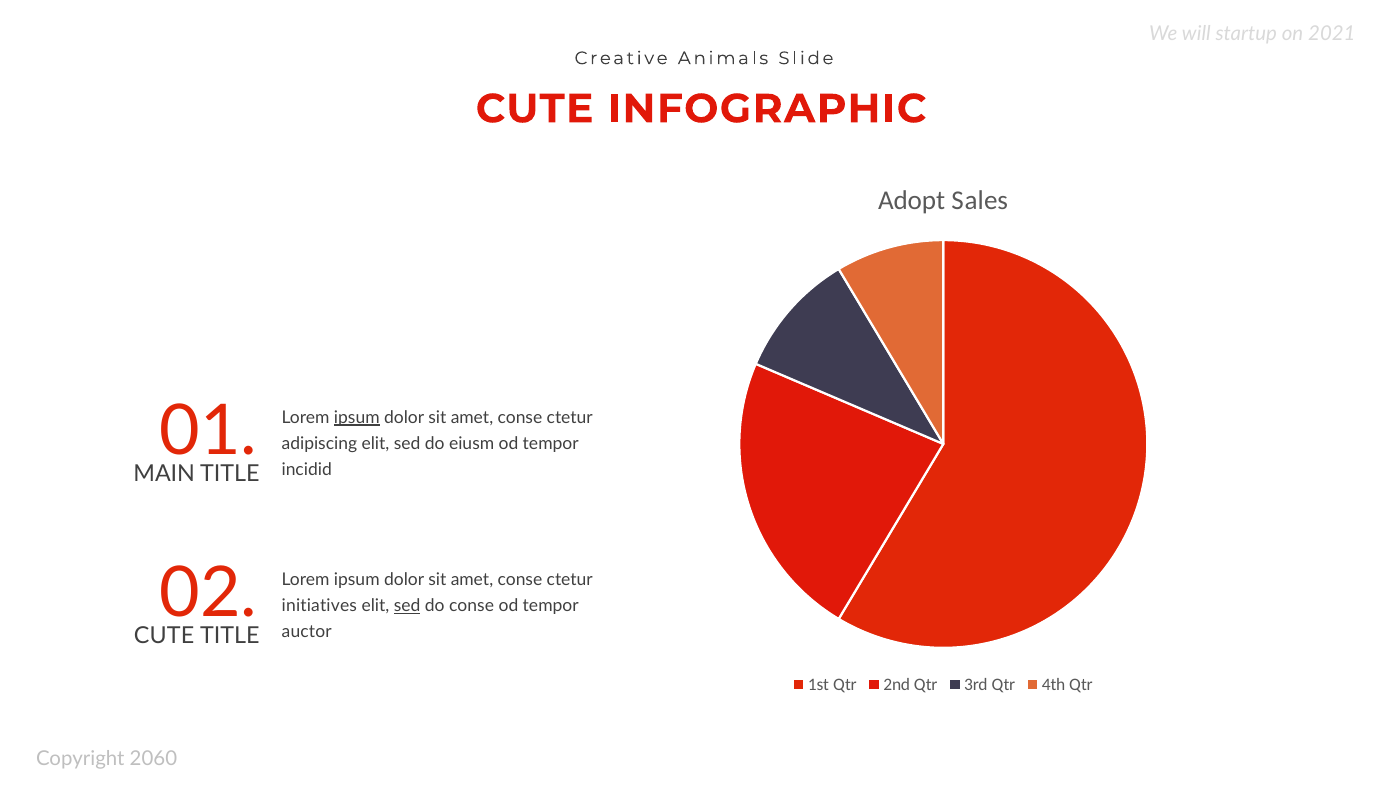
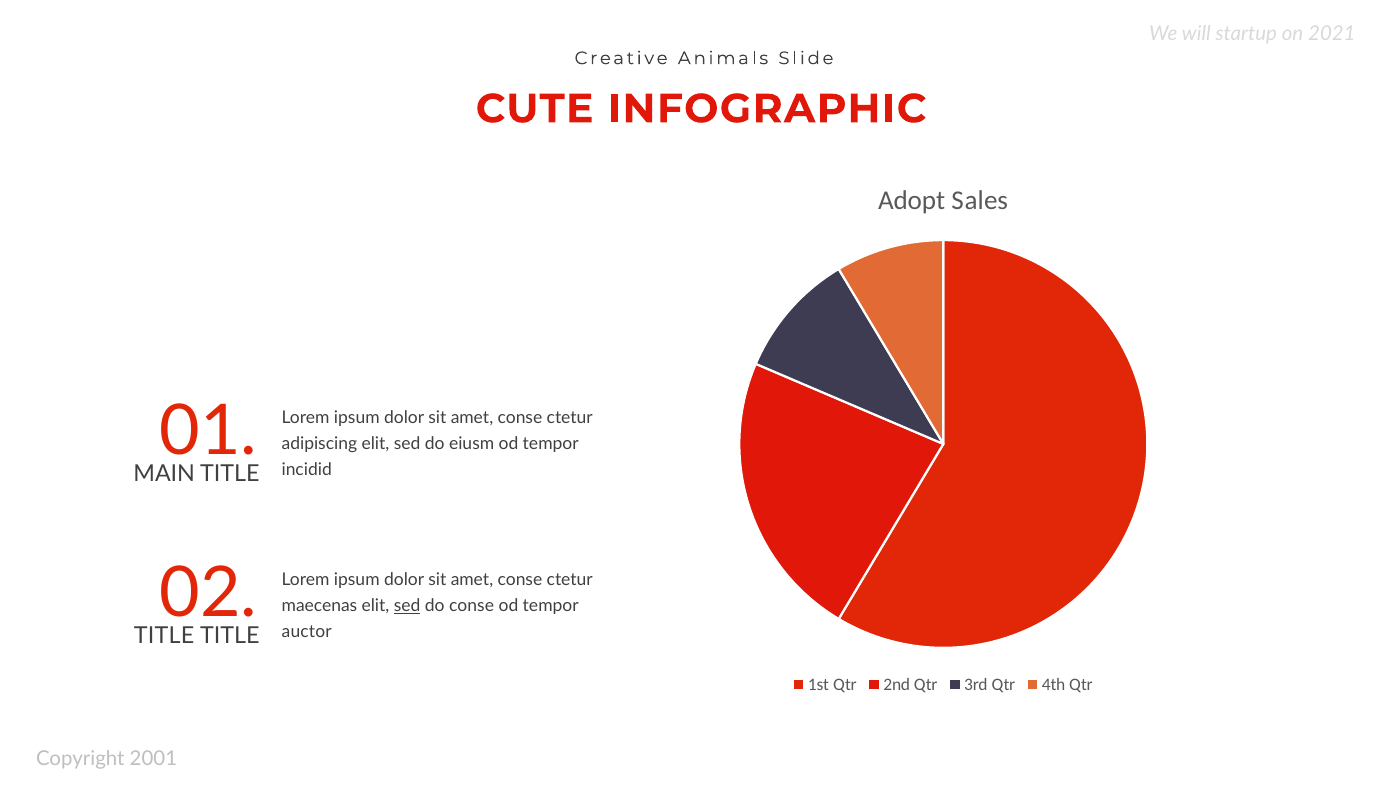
ipsum at (357, 418) underline: present -> none
initiatives: initiatives -> maecenas
CUTE at (164, 636): CUTE -> TITLE
2060: 2060 -> 2001
